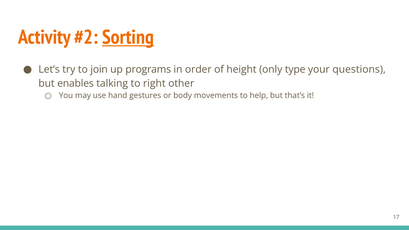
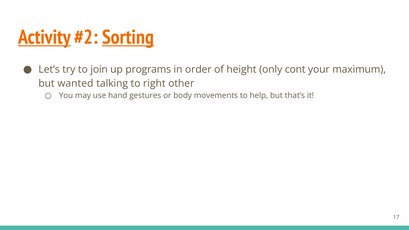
Activity underline: none -> present
type: type -> cont
questions: questions -> maximum
enables: enables -> wanted
